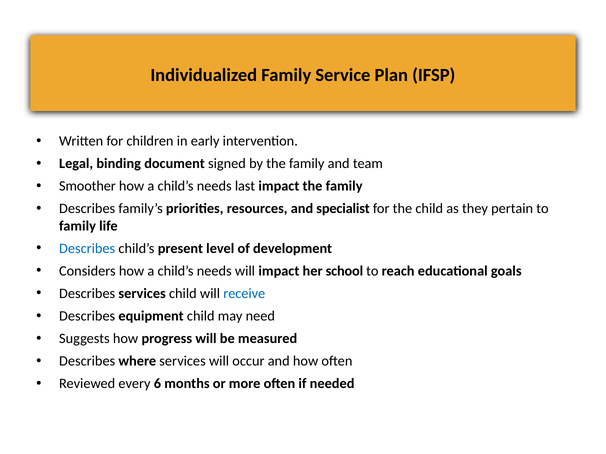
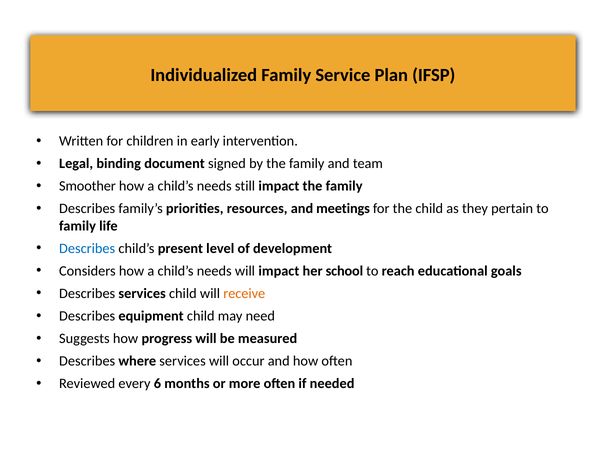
last: last -> still
specialist: specialist -> meetings
receive colour: blue -> orange
